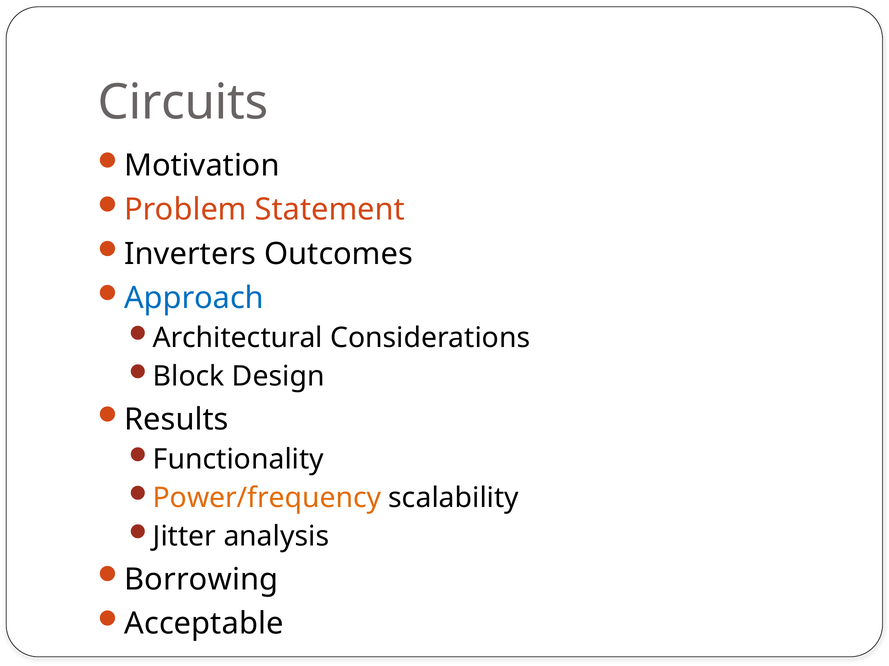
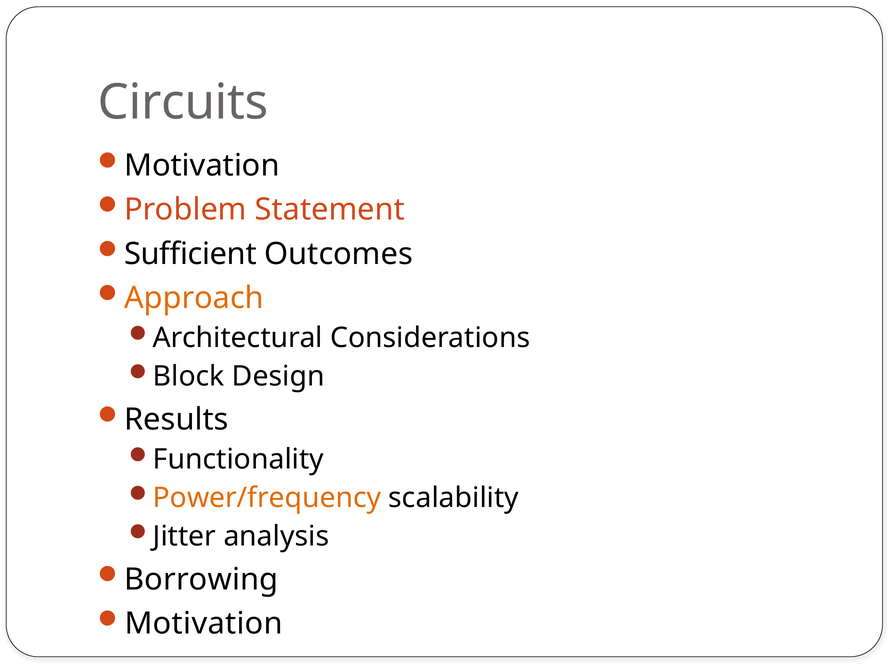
Inverters: Inverters -> Sufficient
Approach colour: blue -> orange
Acceptable at (204, 624): Acceptable -> Motivation
